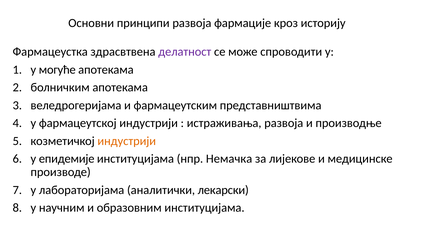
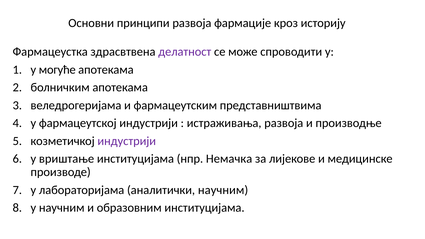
индустрији at (127, 141) colour: orange -> purple
епидемије: епидемије -> вриштање
аналитички лекарски: лекарски -> научним
